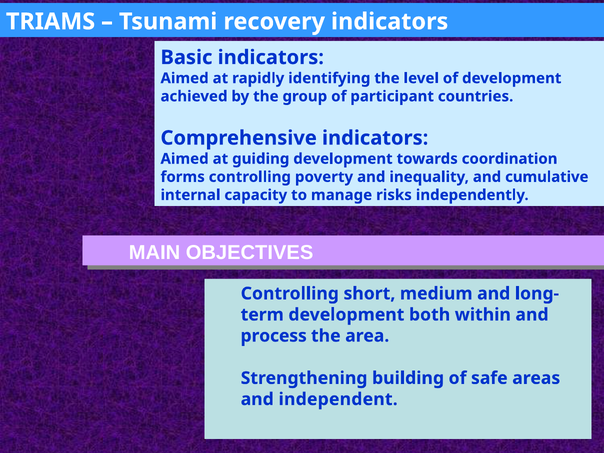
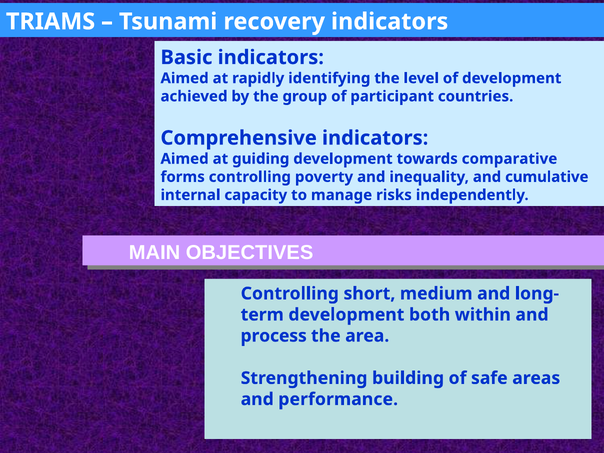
coordination: coordination -> comparative
independent: independent -> performance
